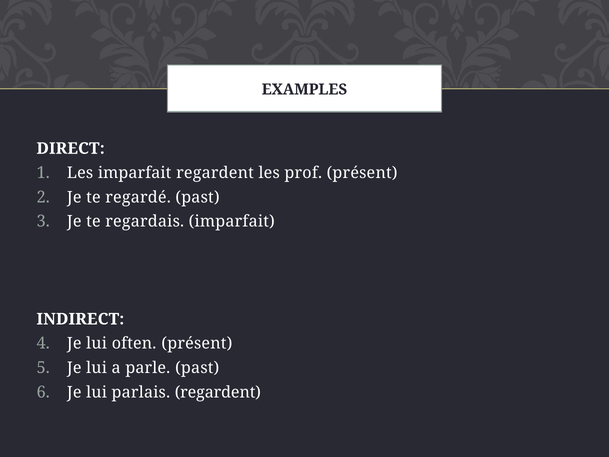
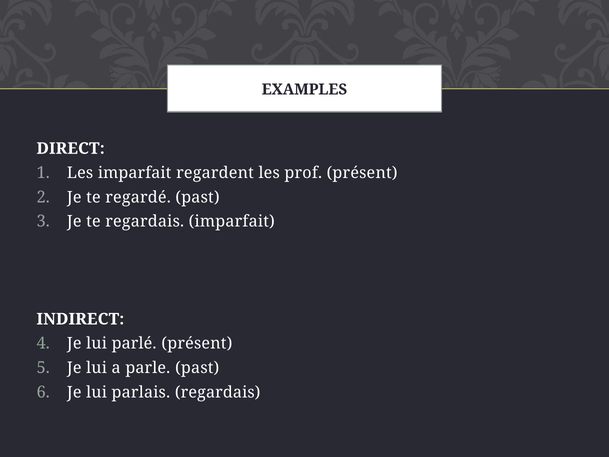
often: often -> parlé
parlais regardent: regardent -> regardais
